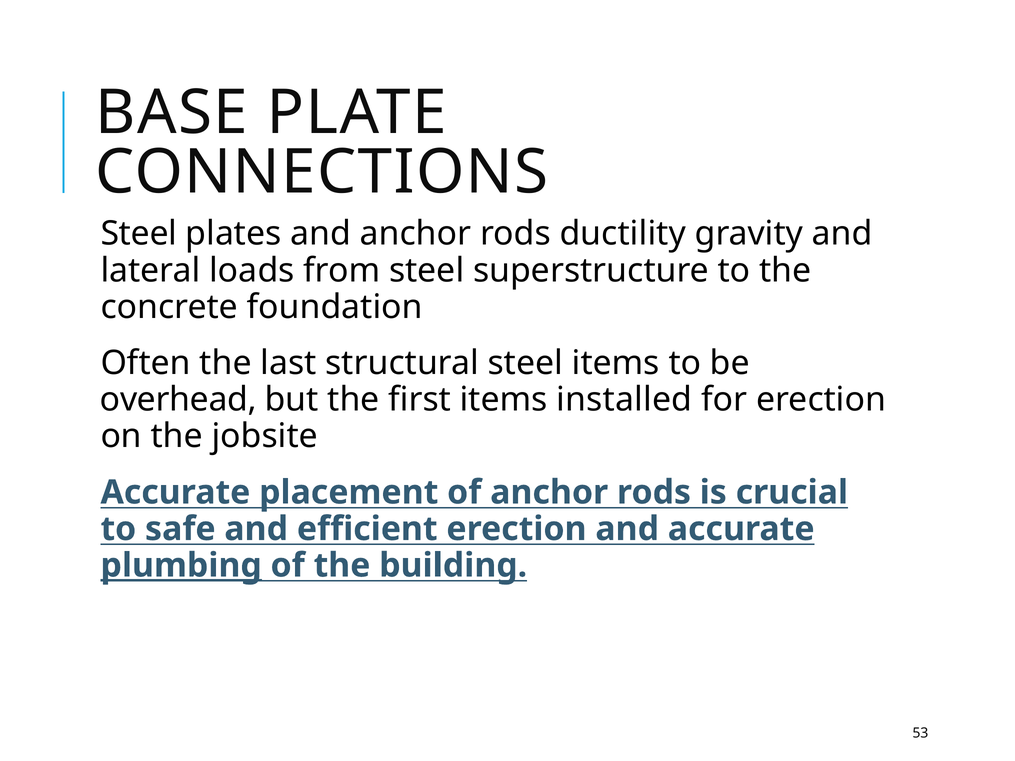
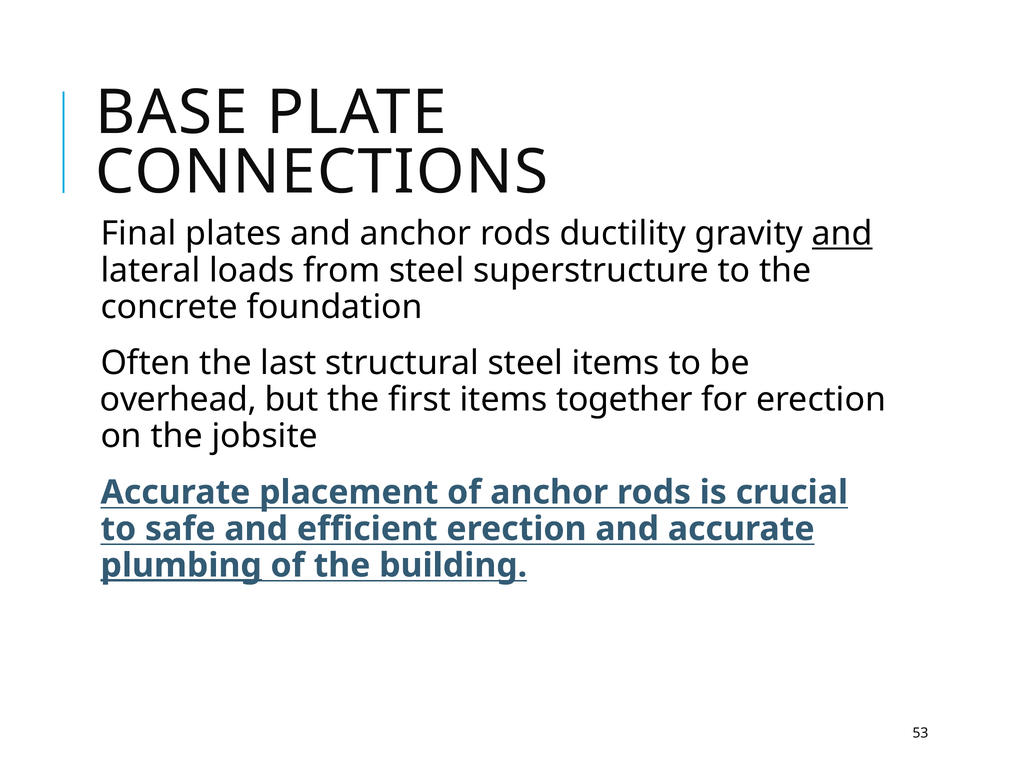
Steel at (139, 234): Steel -> Final
and at (842, 234) underline: none -> present
installed: installed -> together
